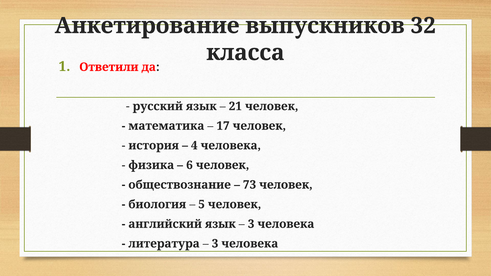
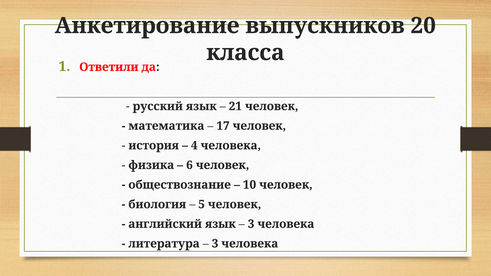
32: 32 -> 20
73: 73 -> 10
